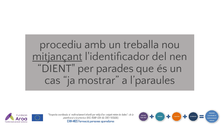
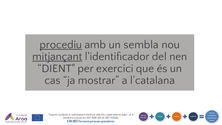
procediu underline: none -> present
treballa: treballa -> sembla
parades: parades -> exercici
l’paraules: l’paraules -> l’catalana
